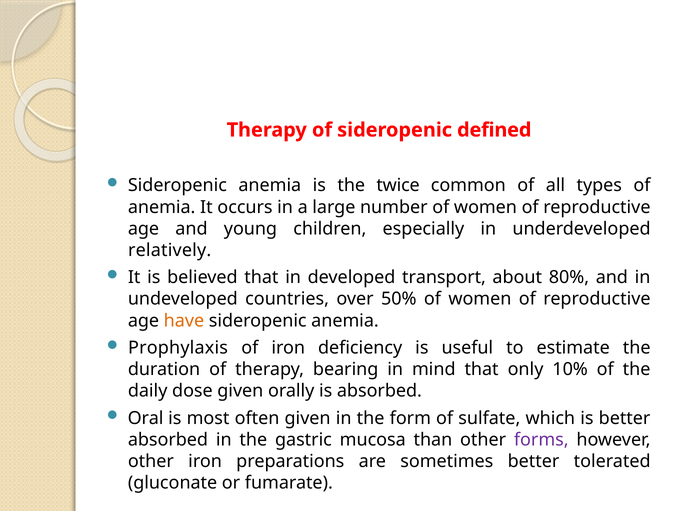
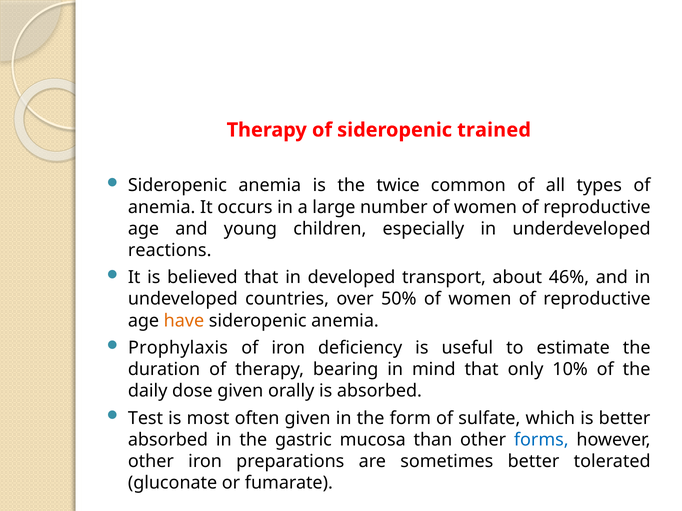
defined: defined -> trained
relatively: relatively -> reactions
80%: 80% -> 46%
Oral: Oral -> Test
forms colour: purple -> blue
